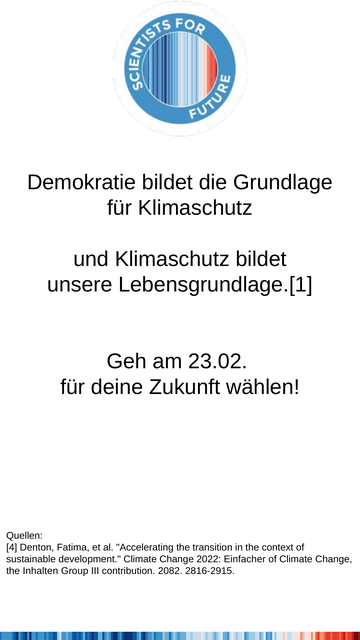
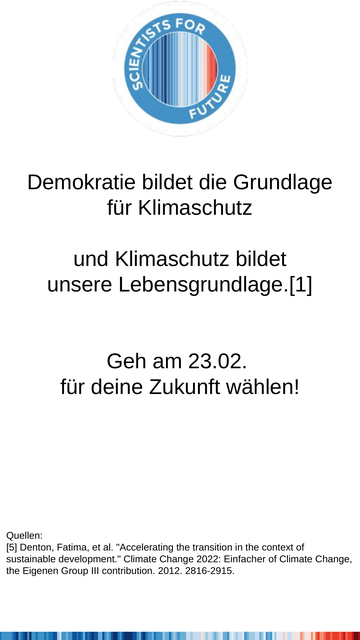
4: 4 -> 5
Inhalten: Inhalten -> Eigenen
2082: 2082 -> 2012
